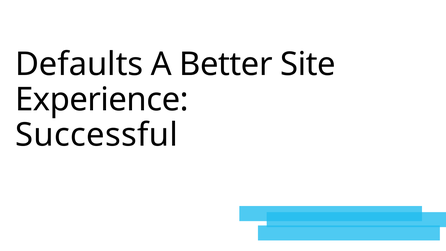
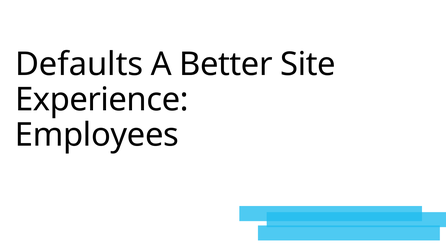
Successful: Successful -> Employees
